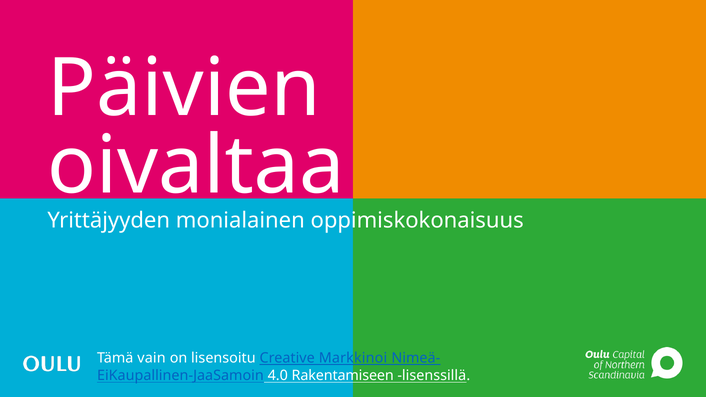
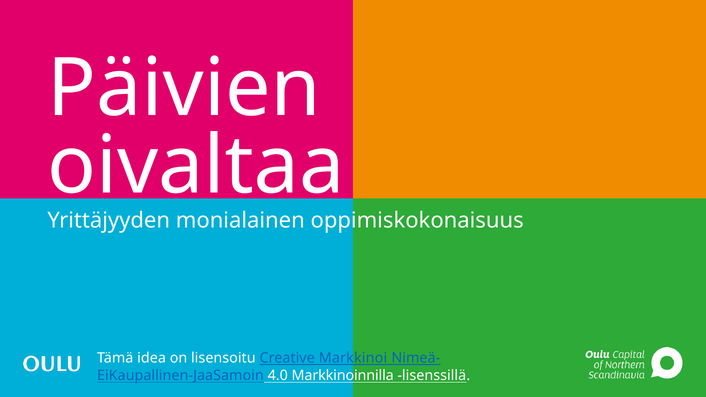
vain: vain -> idea
Rakentamiseen: Rakentamiseen -> Markkinoinnilla
